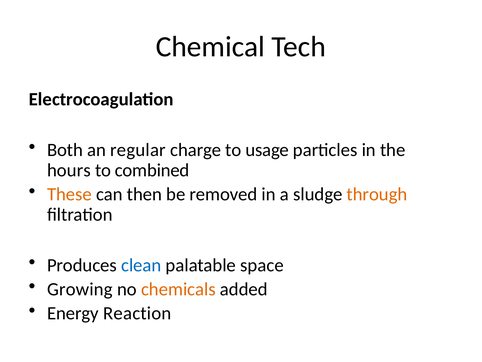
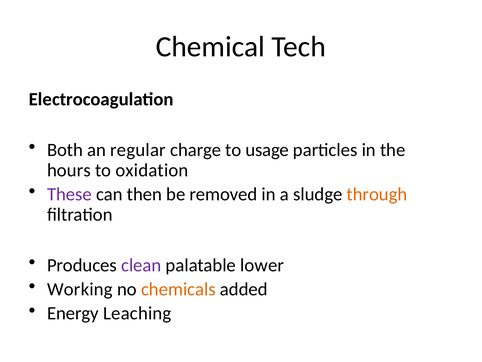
combined: combined -> oxidation
These colour: orange -> purple
clean colour: blue -> purple
space: space -> lower
Growing: Growing -> Working
Reaction: Reaction -> Leaching
